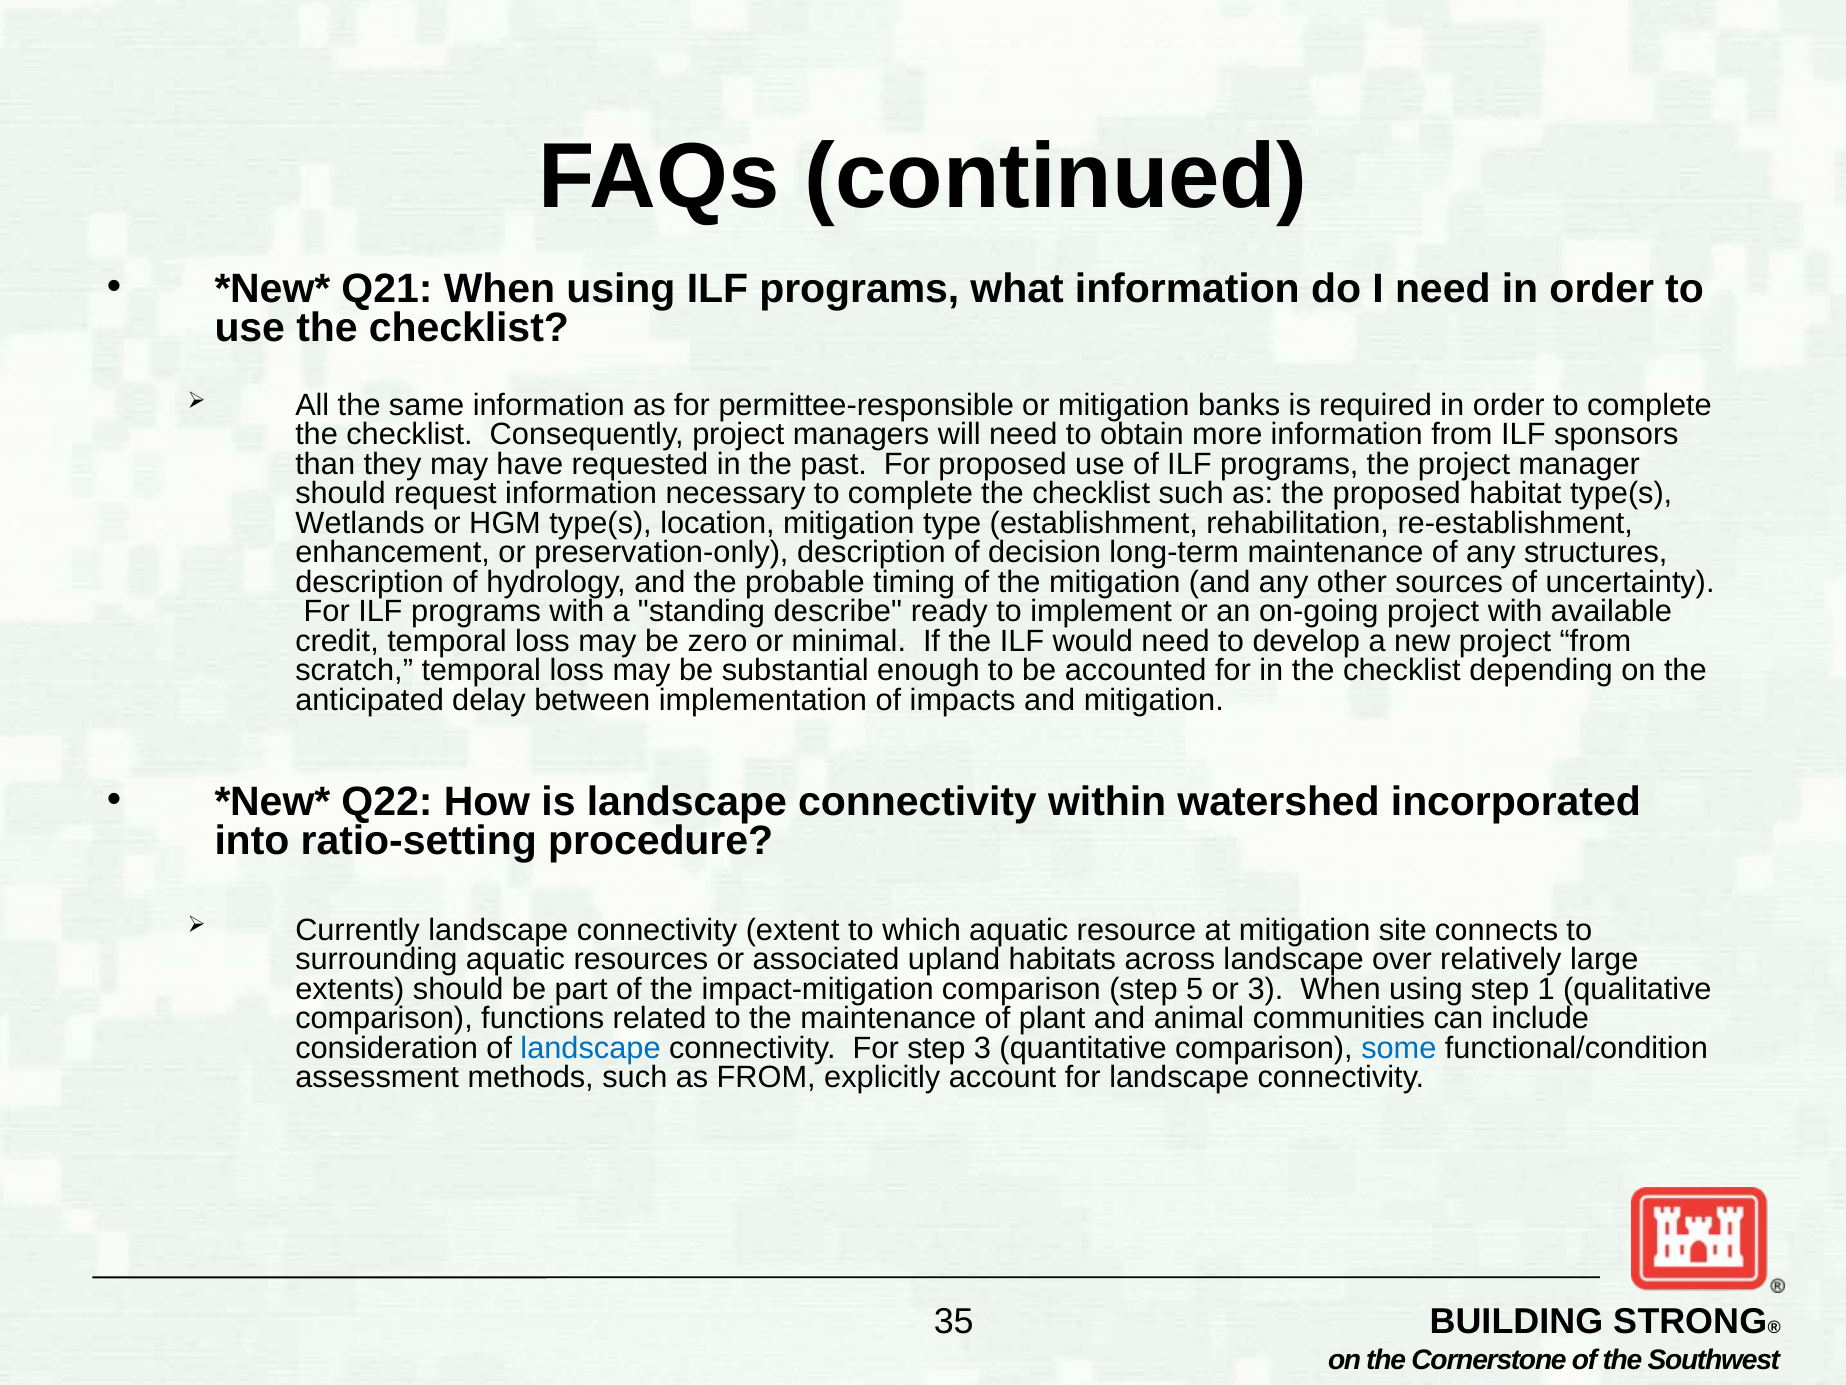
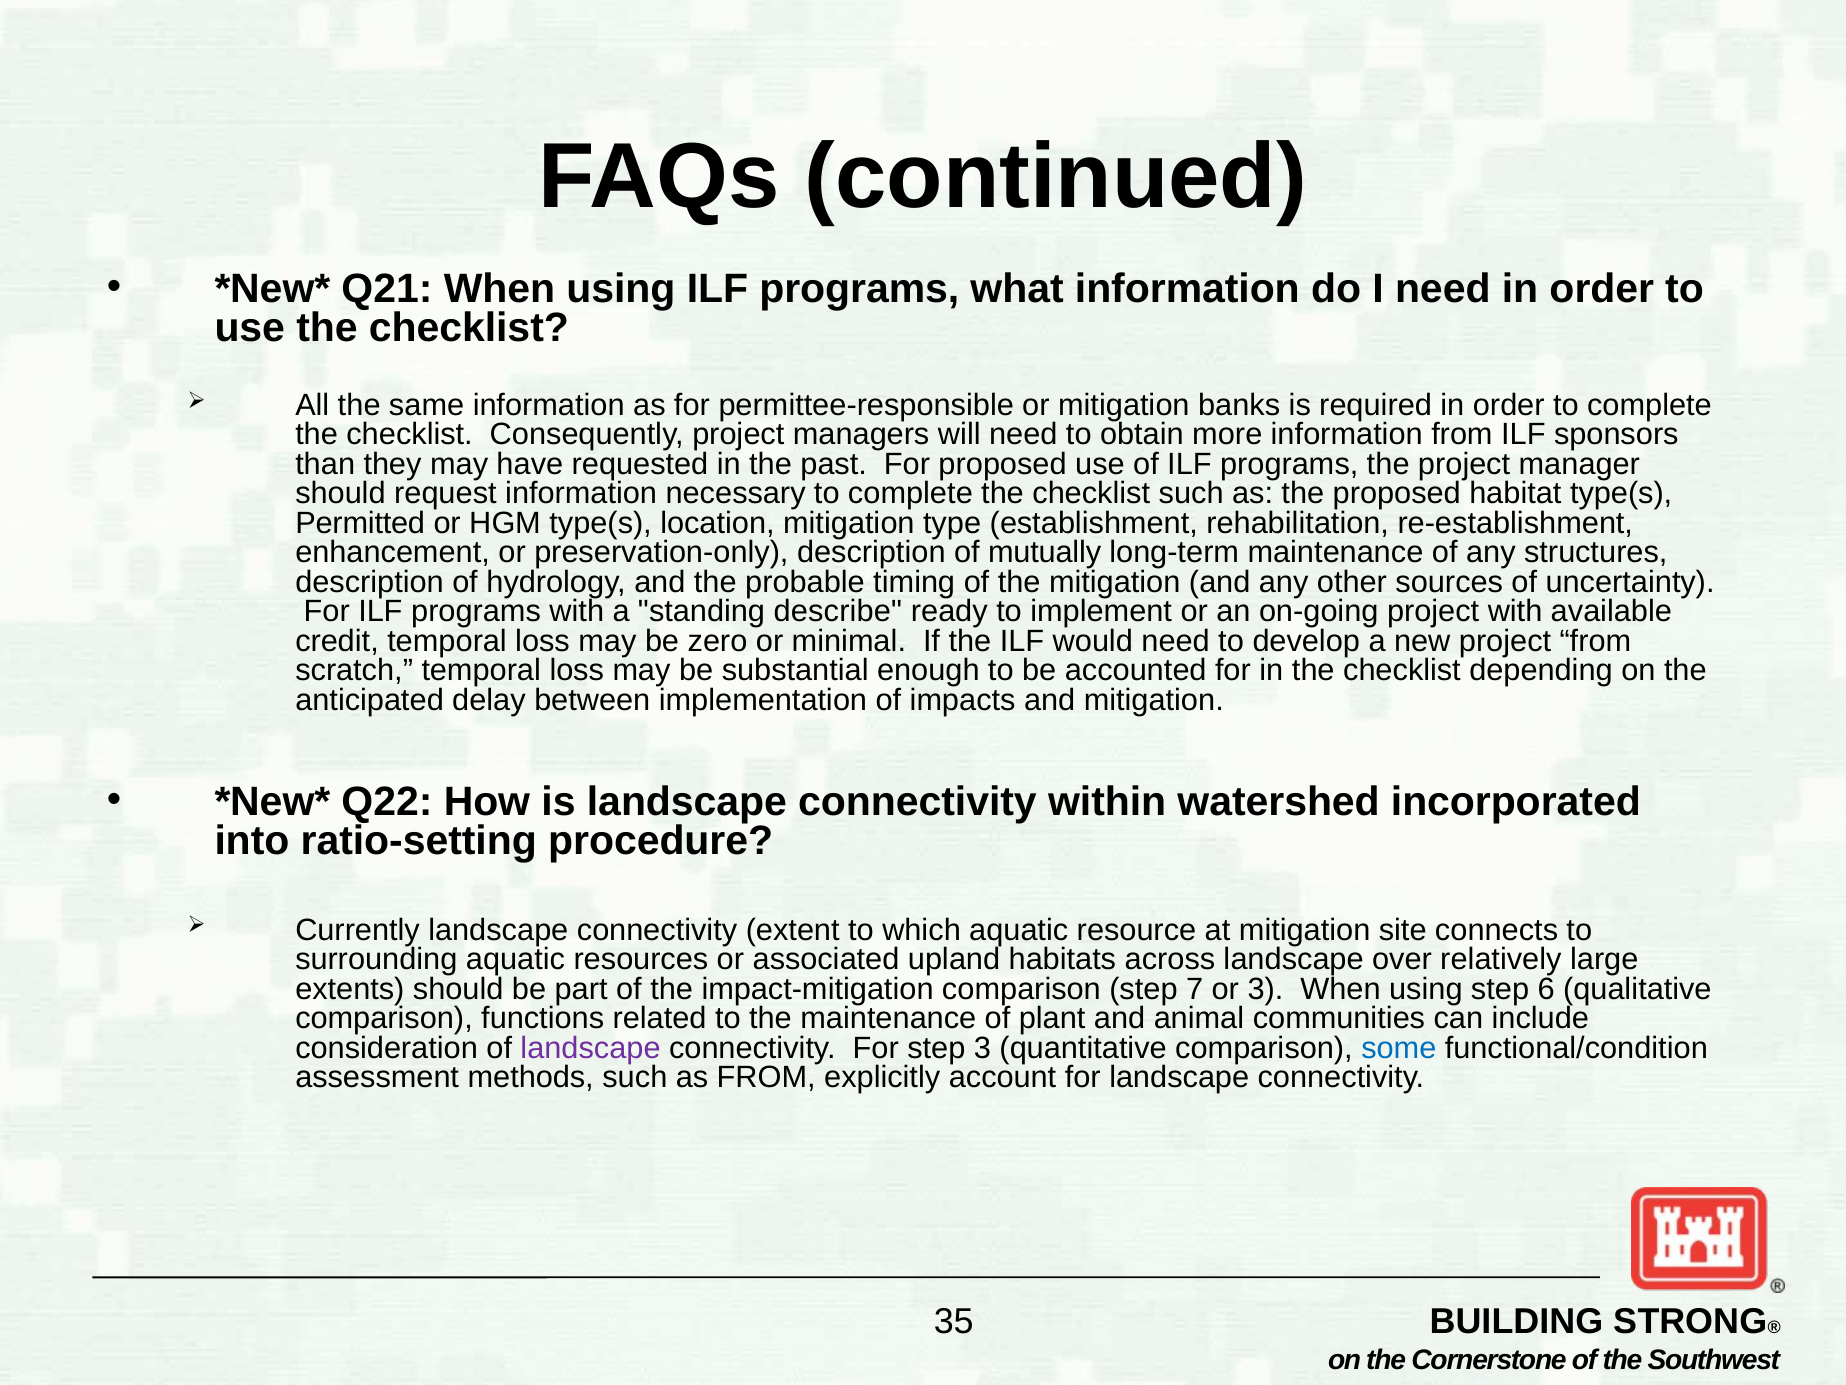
Wetlands: Wetlands -> Permitted
decision: decision -> mutually
5: 5 -> 7
1: 1 -> 6
landscape at (591, 1048) colour: blue -> purple
